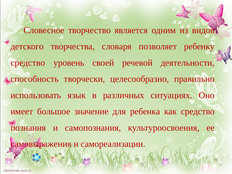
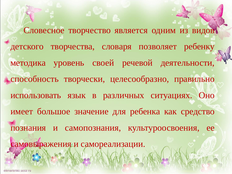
средство at (28, 63): средство -> методика
